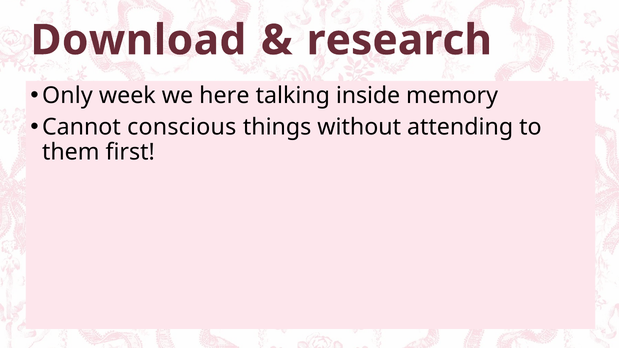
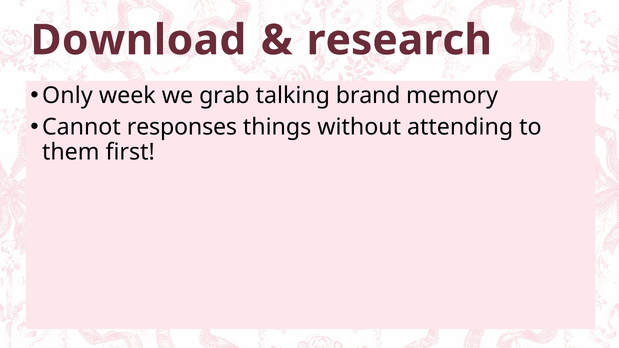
here: here -> grab
inside: inside -> brand
conscious: conscious -> responses
